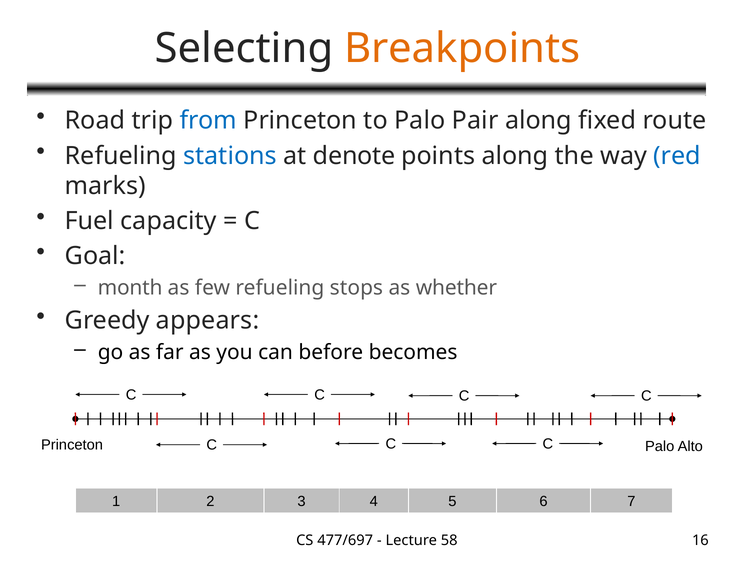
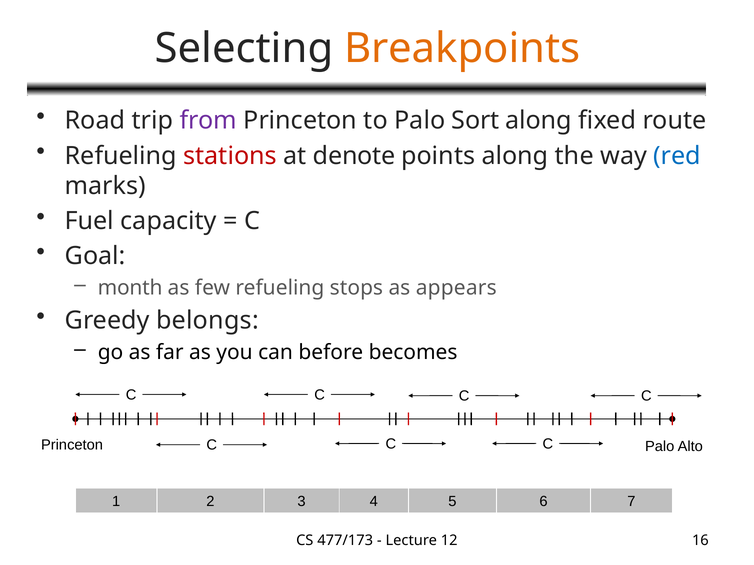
from colour: blue -> purple
Pair: Pair -> Sort
stations colour: blue -> red
whether: whether -> appears
appears: appears -> belongs
477/697: 477/697 -> 477/173
58: 58 -> 12
